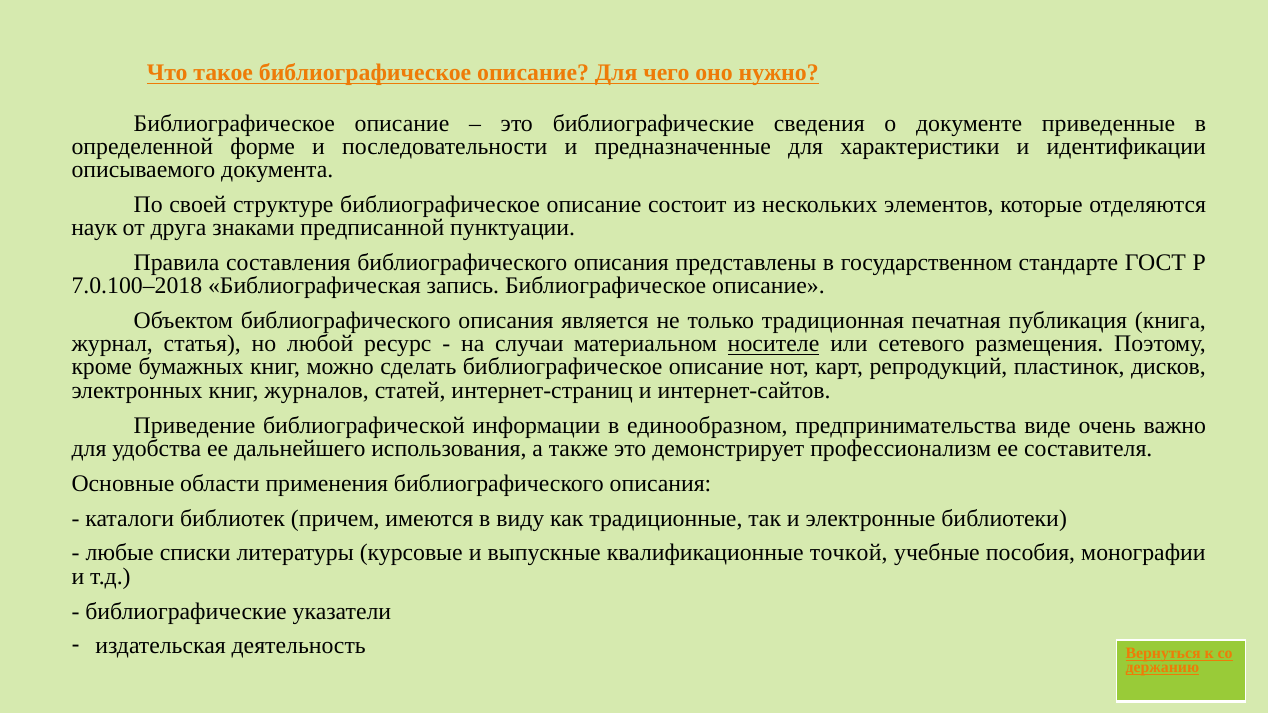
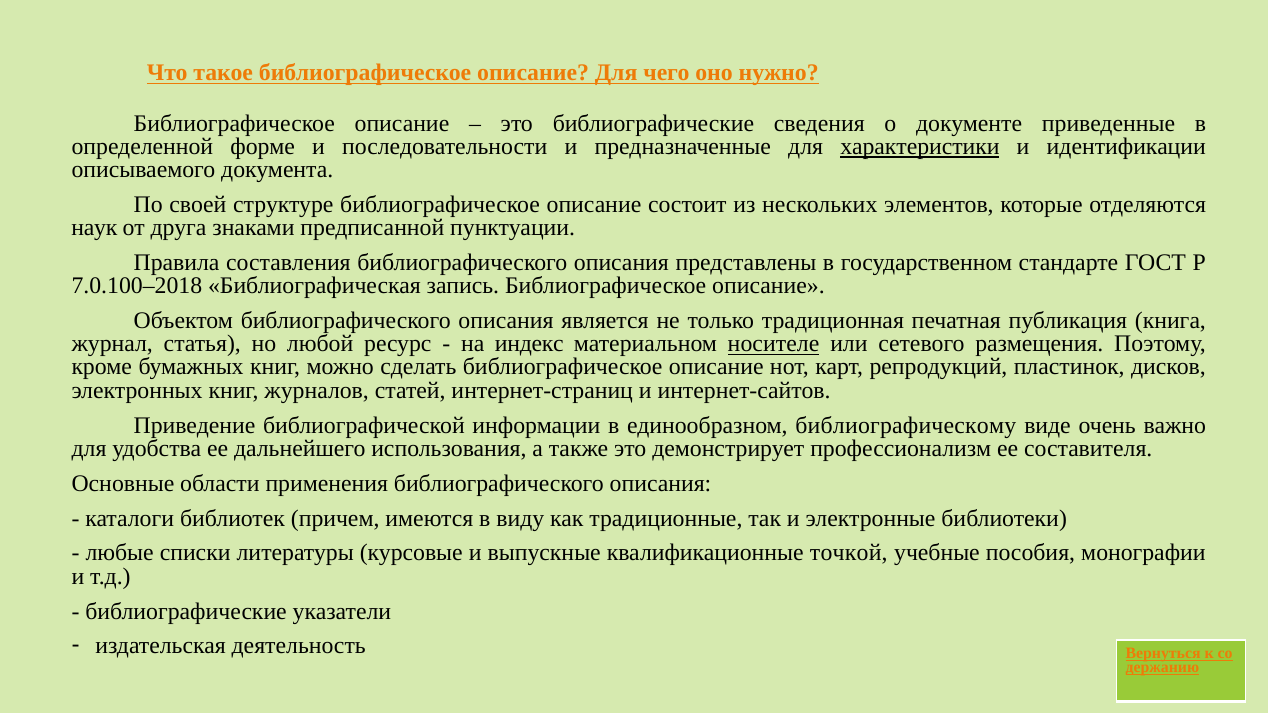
характеристики underline: none -> present
случаи: случаи -> индекс
предпринимательства: предпринимательства -> библиографическому
